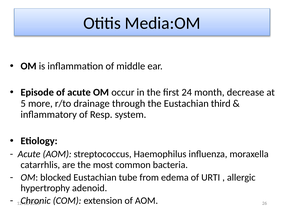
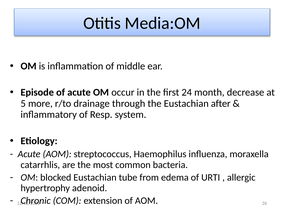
third: third -> after
